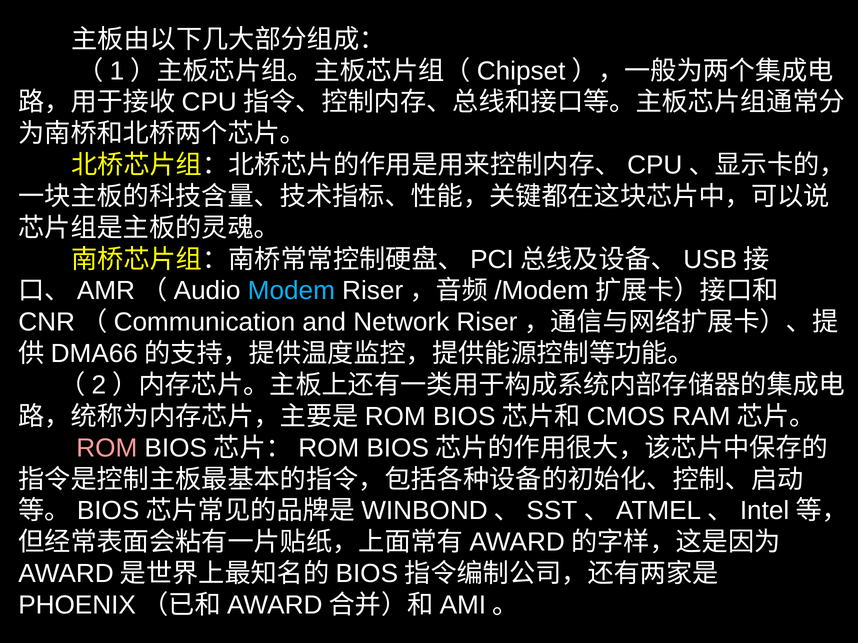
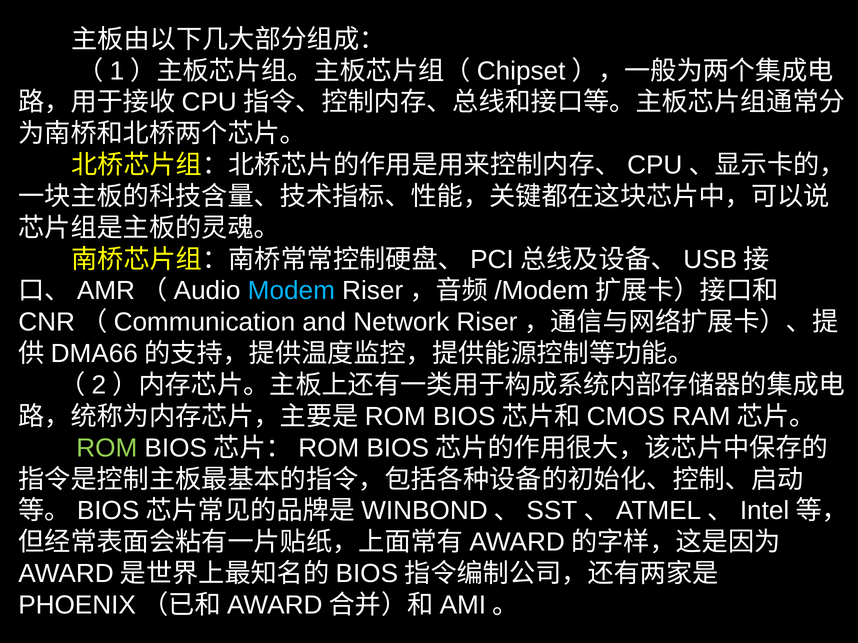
ROM colour: pink -> light green
